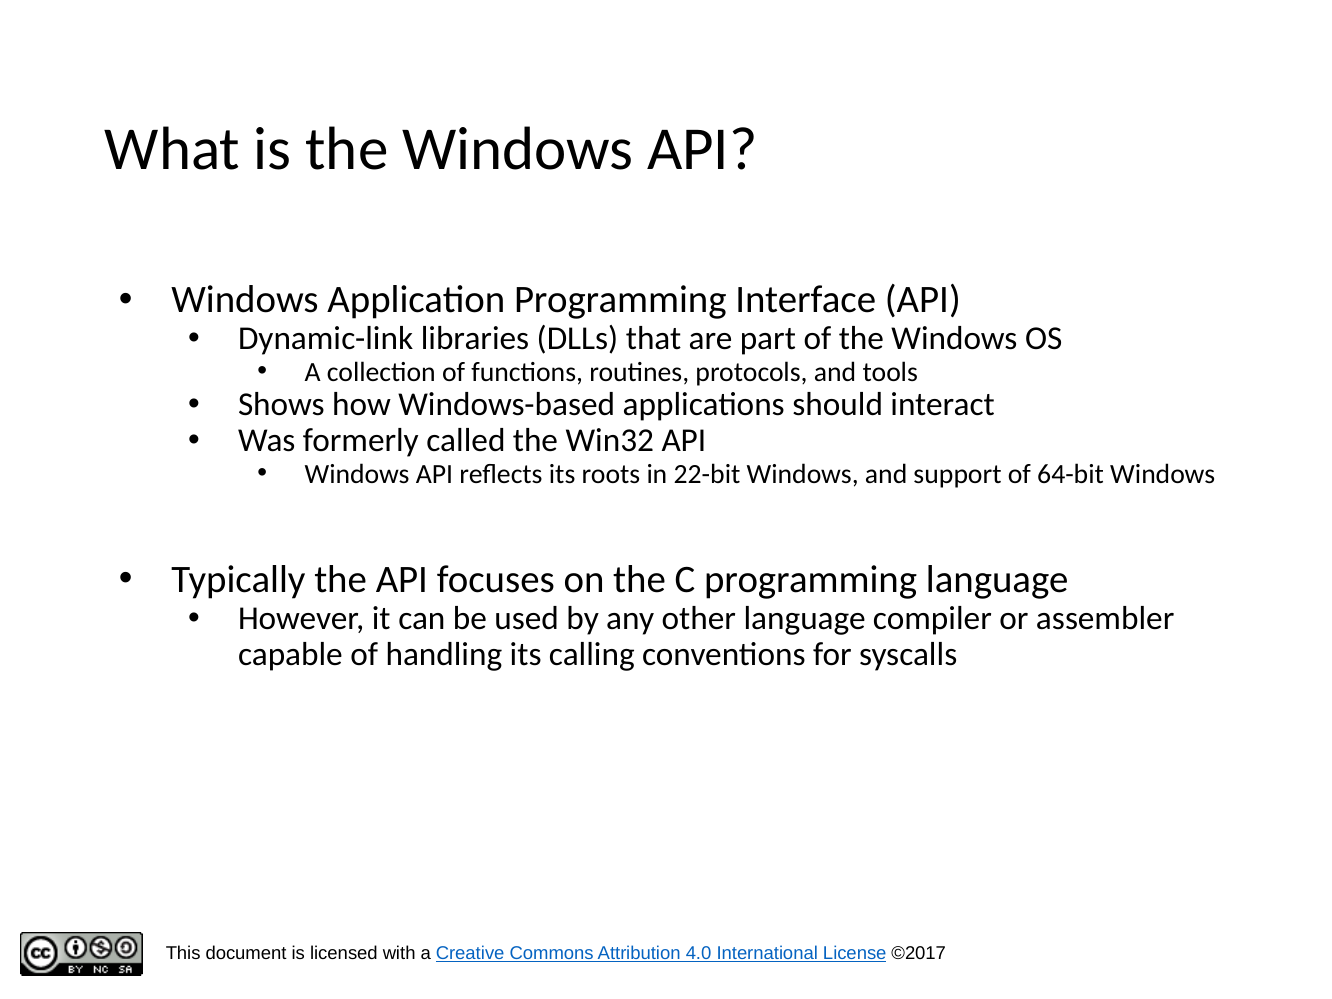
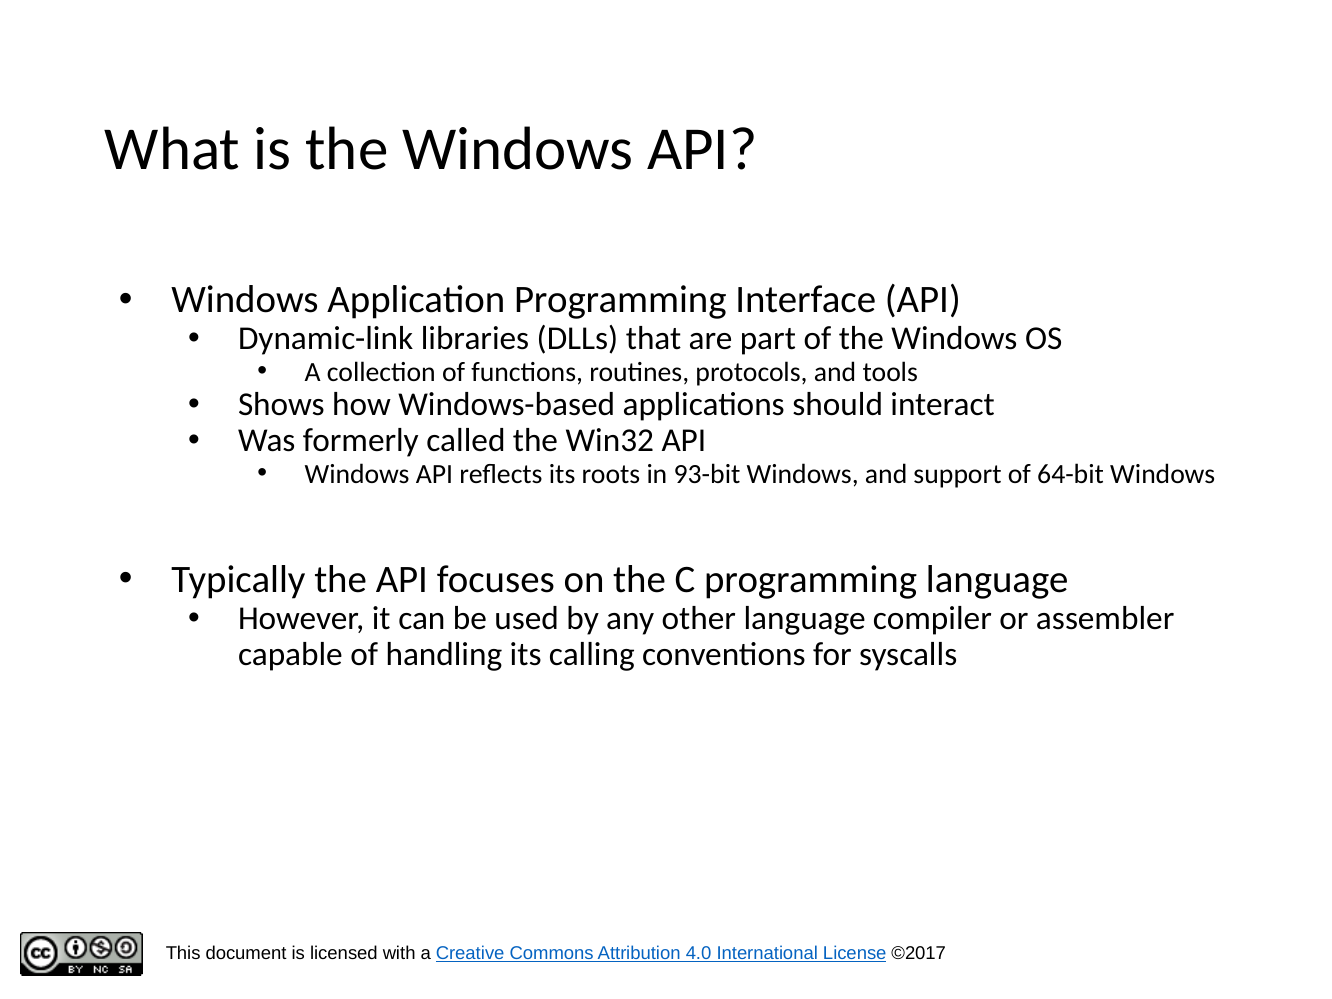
22-bit: 22-bit -> 93-bit
